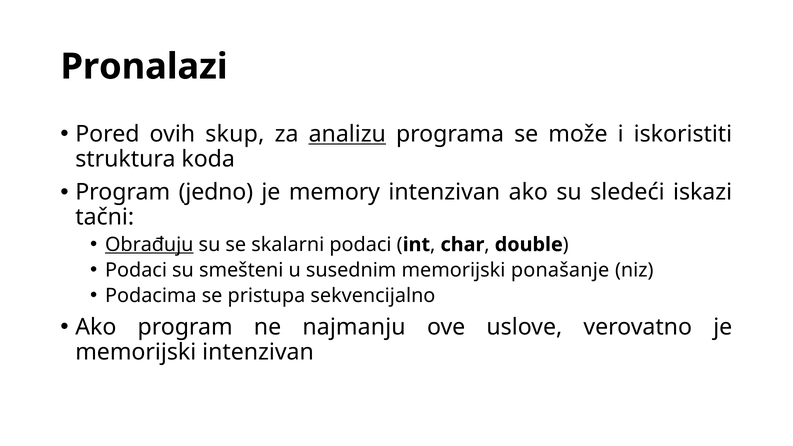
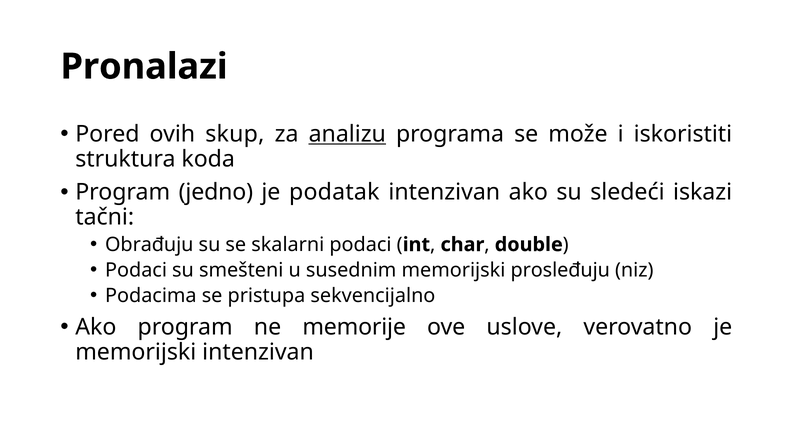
memory: memory -> podatak
Obrađuju underline: present -> none
ponašanje: ponašanje -> prosleđuju
najmanju: najmanju -> memorije
